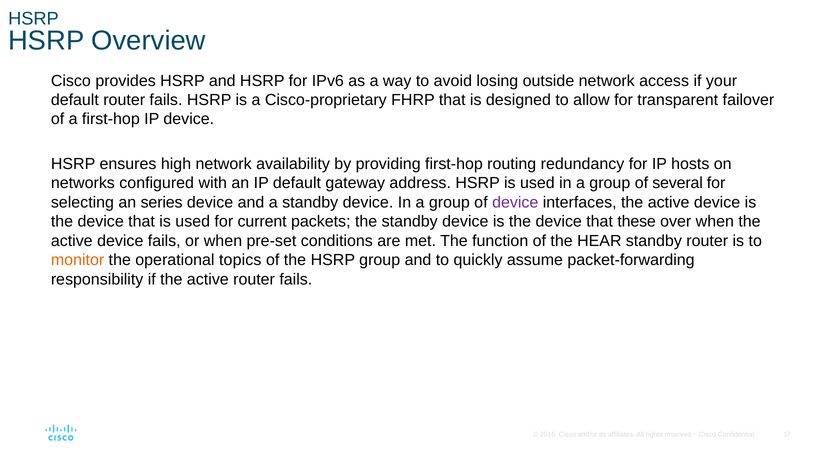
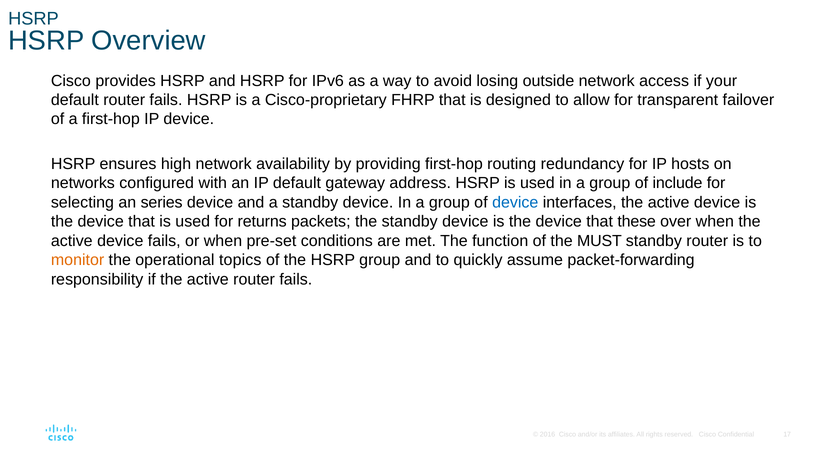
several: several -> include
device at (515, 202) colour: purple -> blue
current: current -> returns
HEAR: HEAR -> MUST
